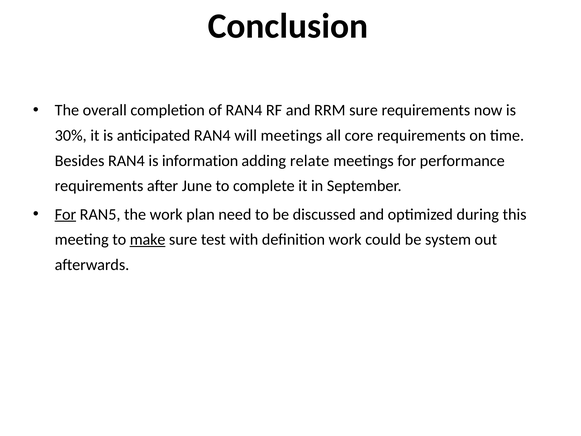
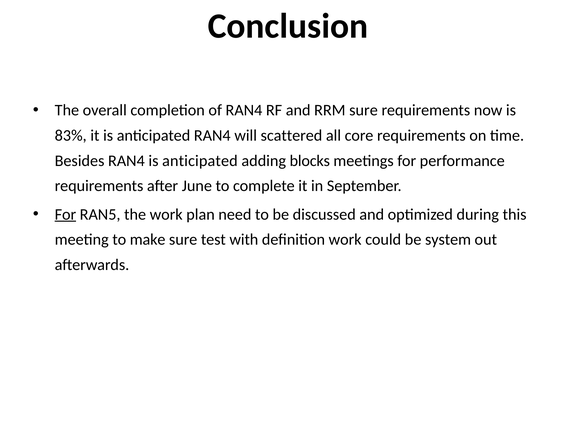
30%: 30% -> 83%
will meetings: meetings -> scattered
RAN4 is information: information -> anticipated
relate: relate -> blocks
make underline: present -> none
